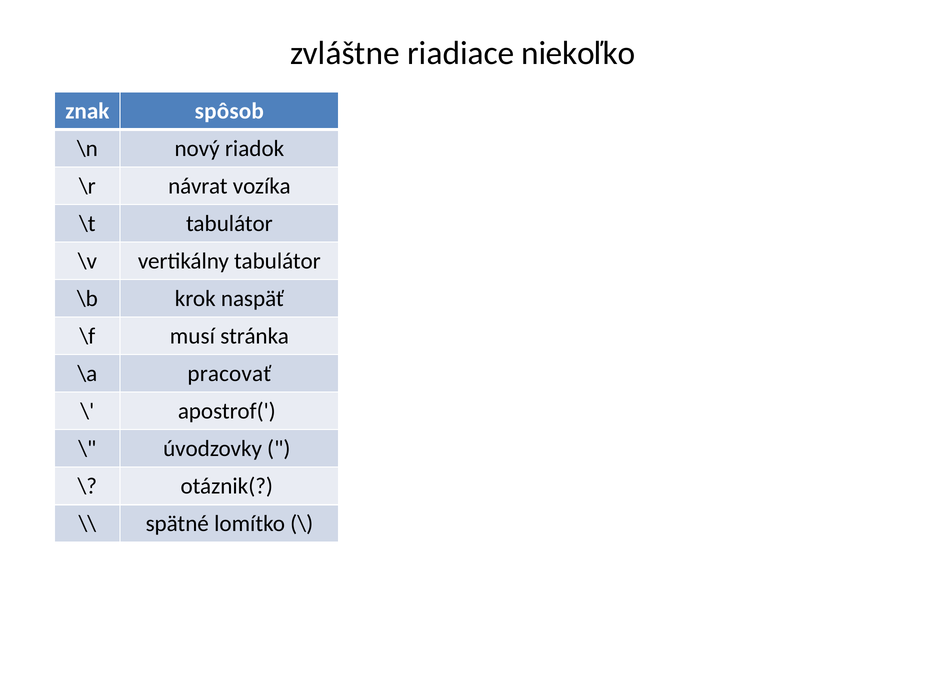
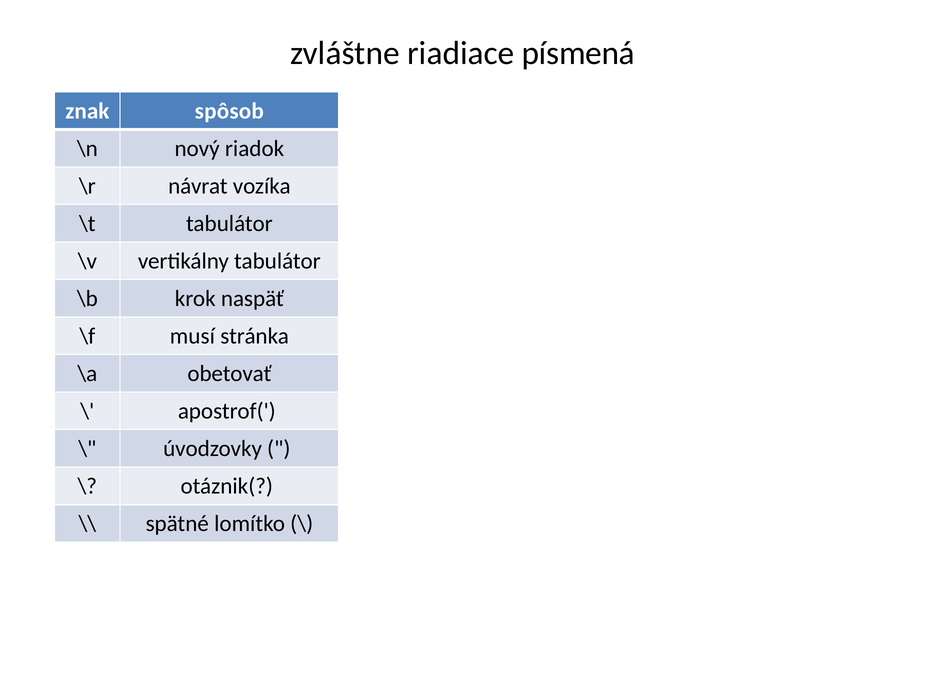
niekoľko: niekoľko -> písmená
pracovať: pracovať -> obetovať
